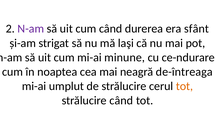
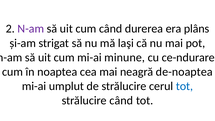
sfânt: sfânt -> plâns
de-întreaga: de-întreaga -> de-noaptea
tot at (184, 86) colour: orange -> blue
